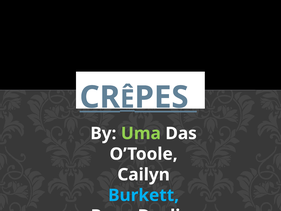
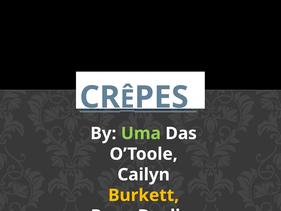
Burkett colour: light blue -> yellow
